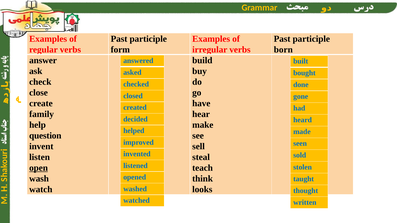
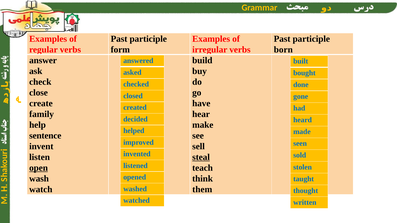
question: question -> sentence
steal underline: none -> present
looks: looks -> them
